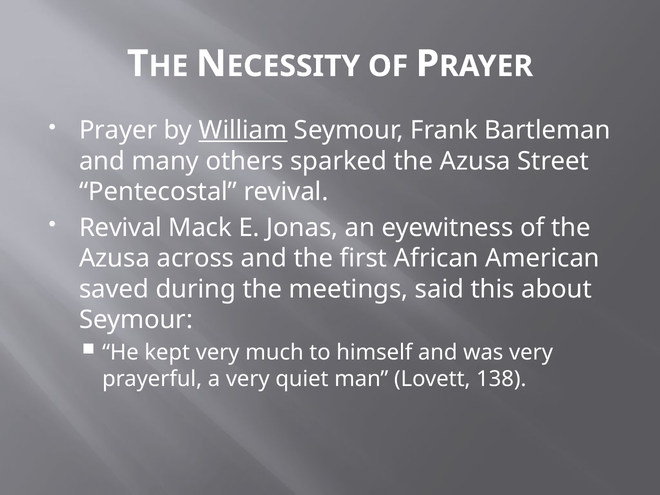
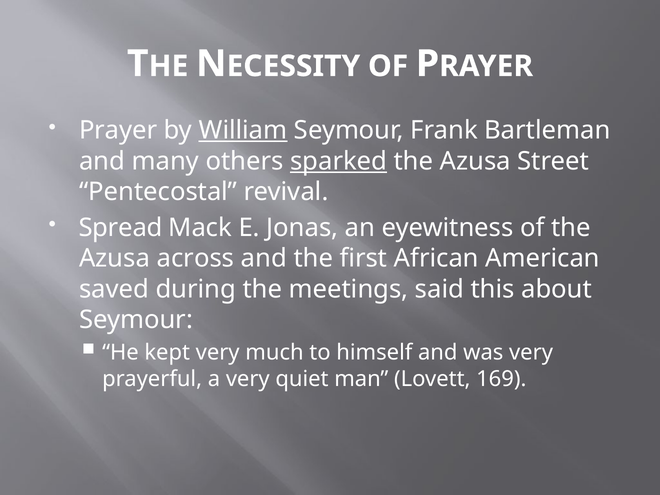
sparked underline: none -> present
Revival at (121, 228): Revival -> Spread
138: 138 -> 169
